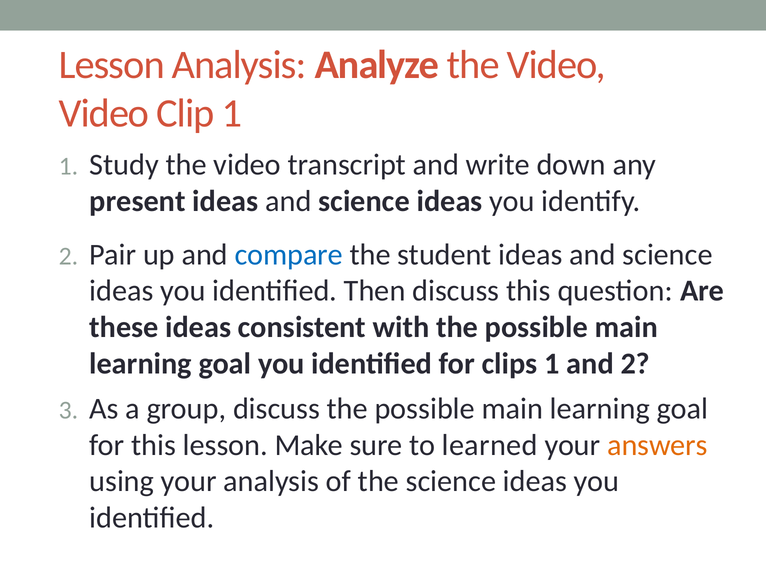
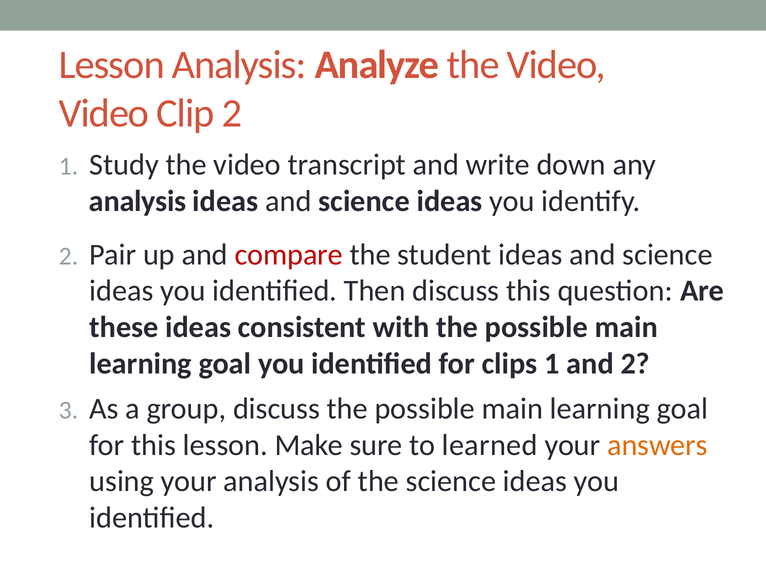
Clip 1: 1 -> 2
present at (137, 201): present -> analysis
compare colour: blue -> red
